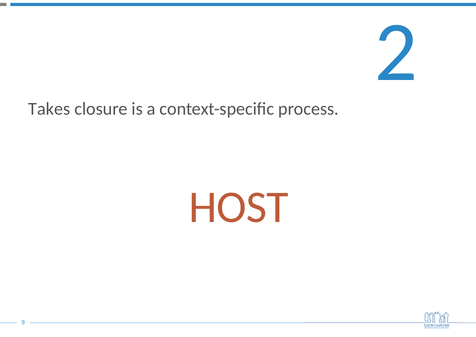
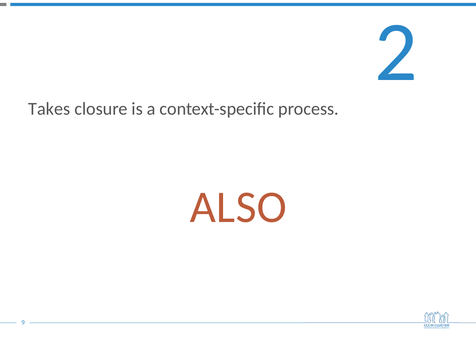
HOST: HOST -> ALSO
